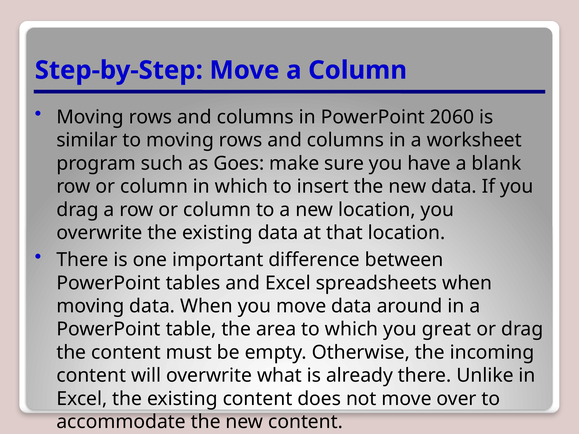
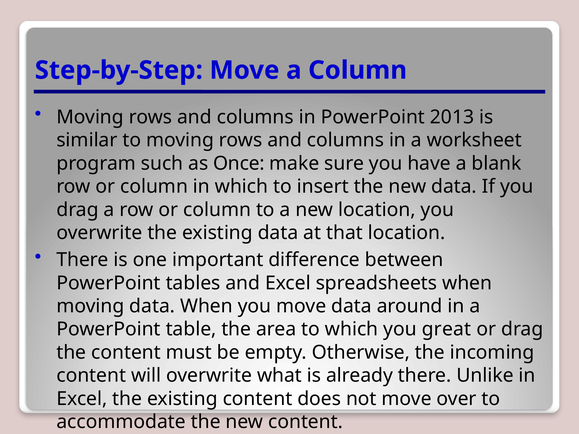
2060: 2060 -> 2013
Goes: Goes -> Once
